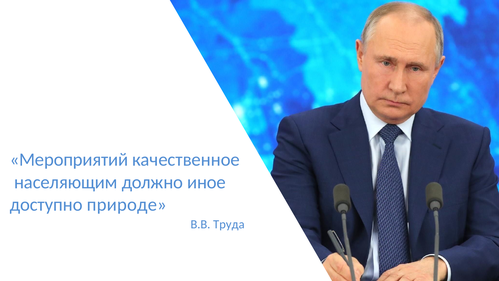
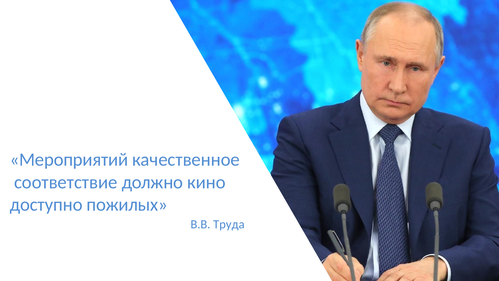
населяющим: населяющим -> соответствие
иное: иное -> кино
природе: природе -> пожилых
